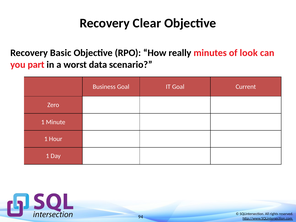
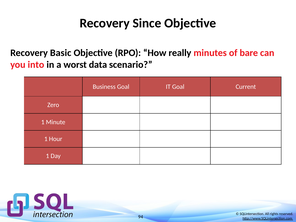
Clear: Clear -> Since
look: look -> bare
part: part -> into
